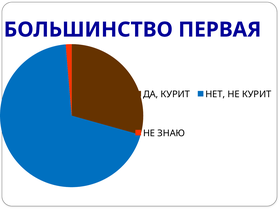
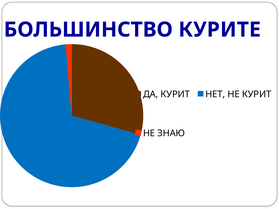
ПЕРВАЯ: ПЕРВАЯ -> КУРИТЕ
